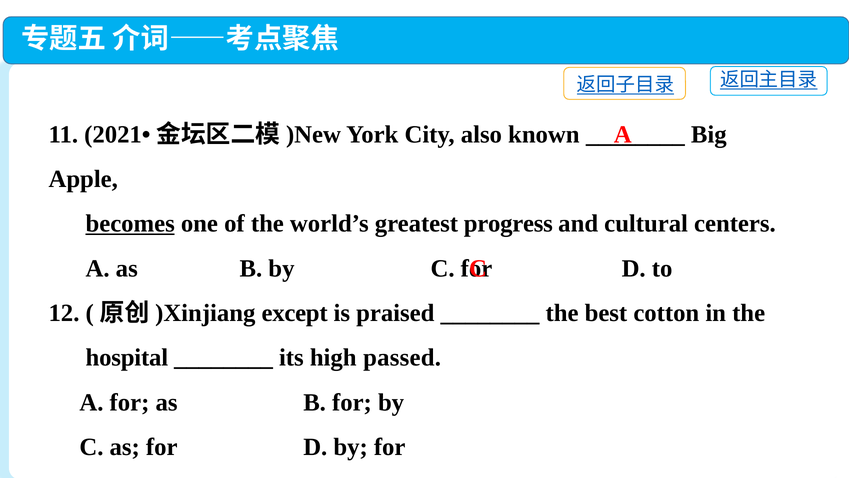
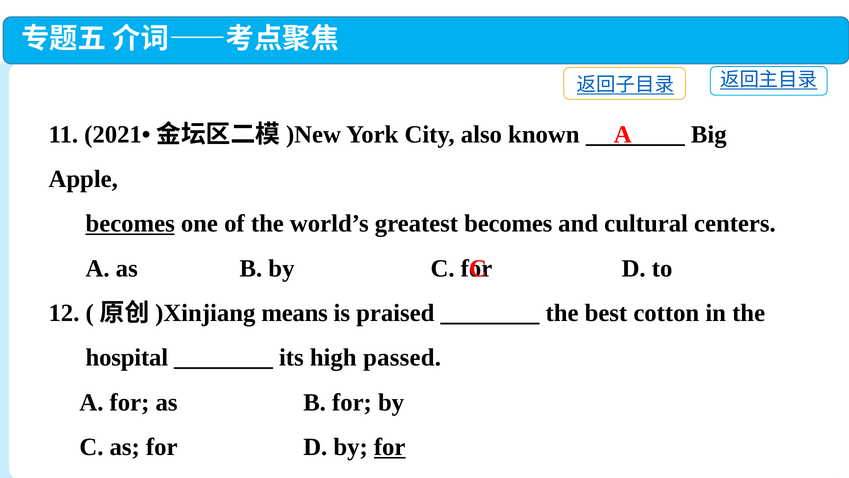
greatest progress: progress -> becomes
except: except -> means
for at (390, 447) underline: none -> present
